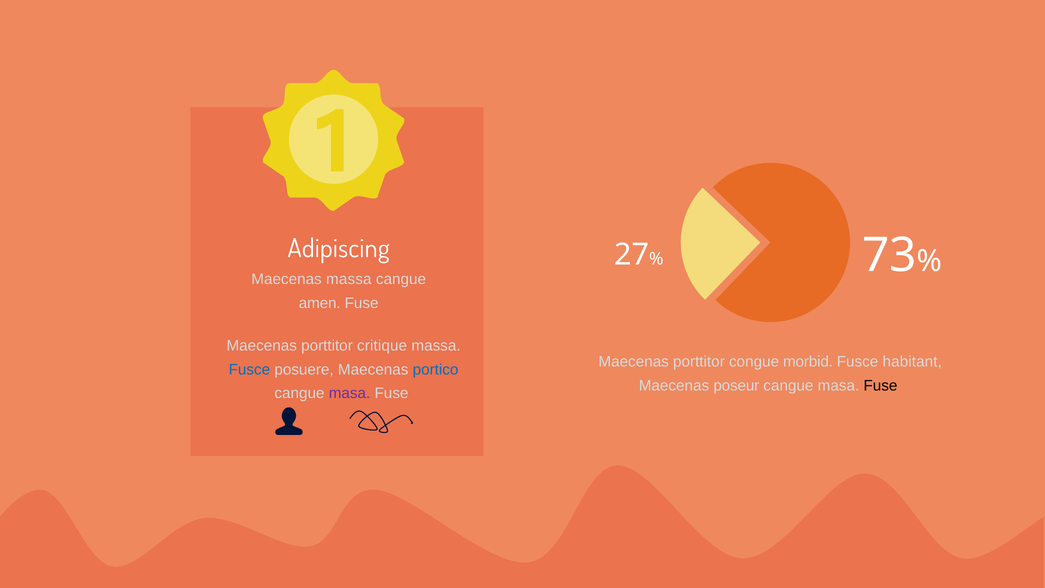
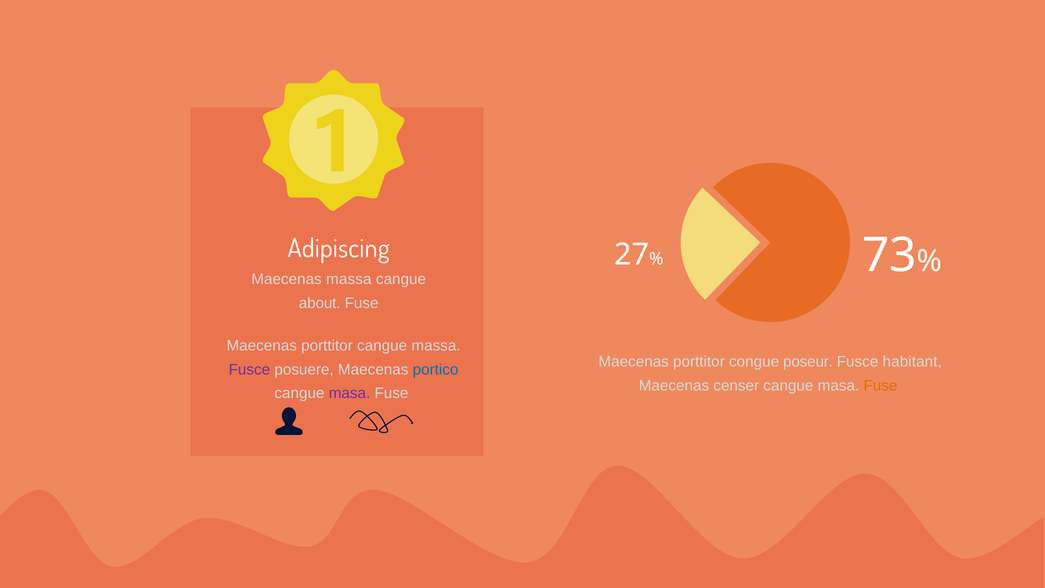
amen: amen -> about
porttitor critique: critique -> cangue
morbid: morbid -> poseur
Fusce at (249, 369) colour: blue -> purple
poseur: poseur -> censer
Fuse at (880, 386) colour: black -> orange
